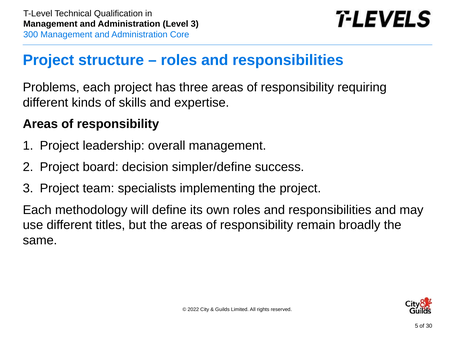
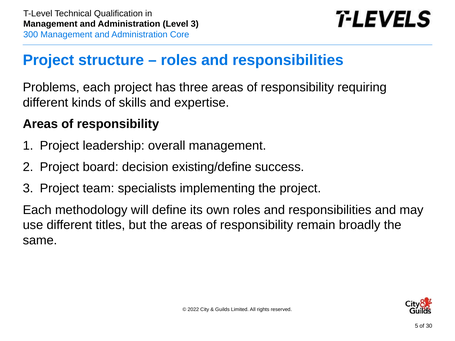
simpler/define: simpler/define -> existing/define
